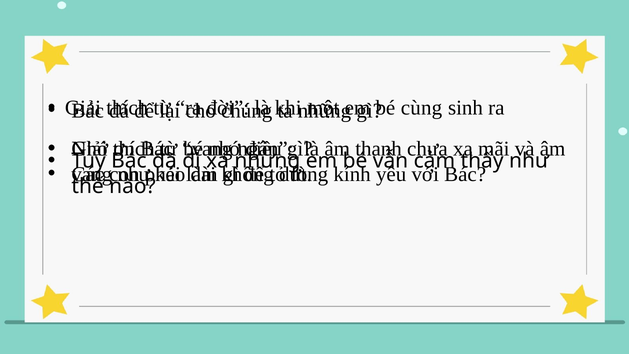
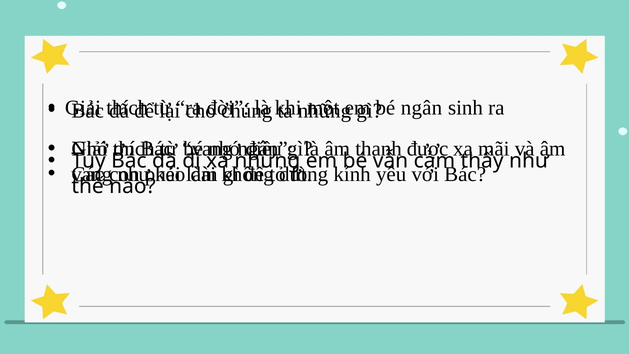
bé cùng: cùng -> ngân
chưa: chưa -> được
